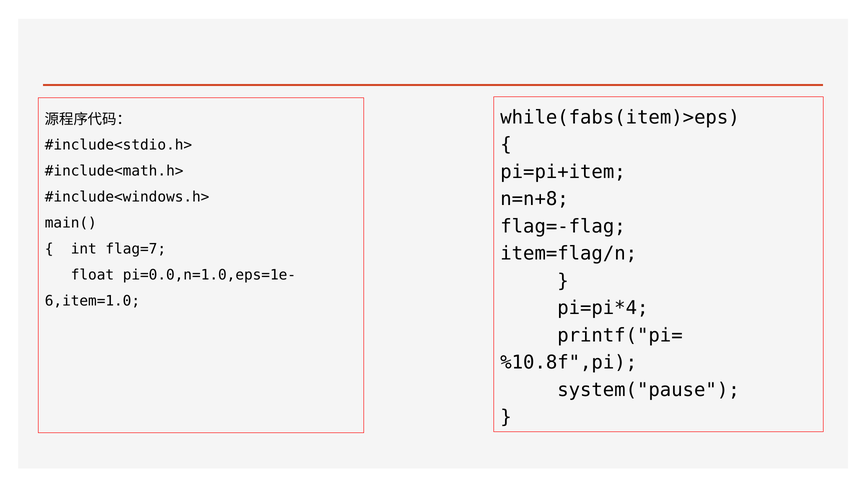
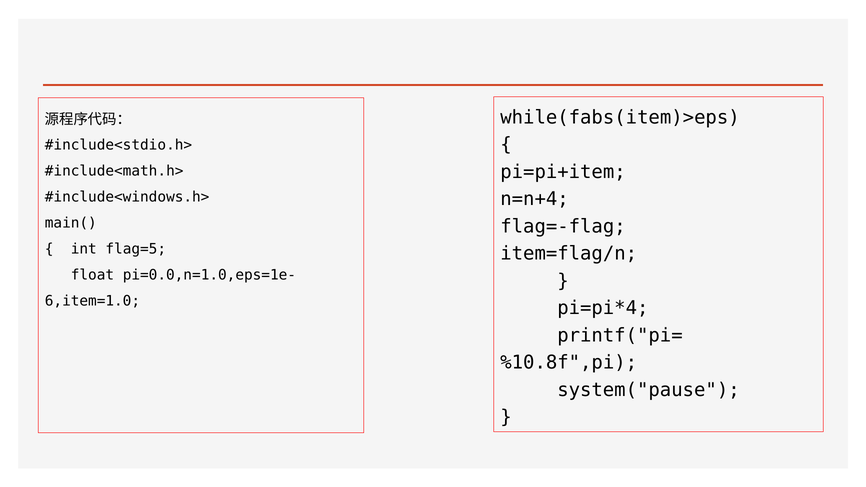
n=n+8: n=n+8 -> n=n+4
flag=7: flag=7 -> flag=5
